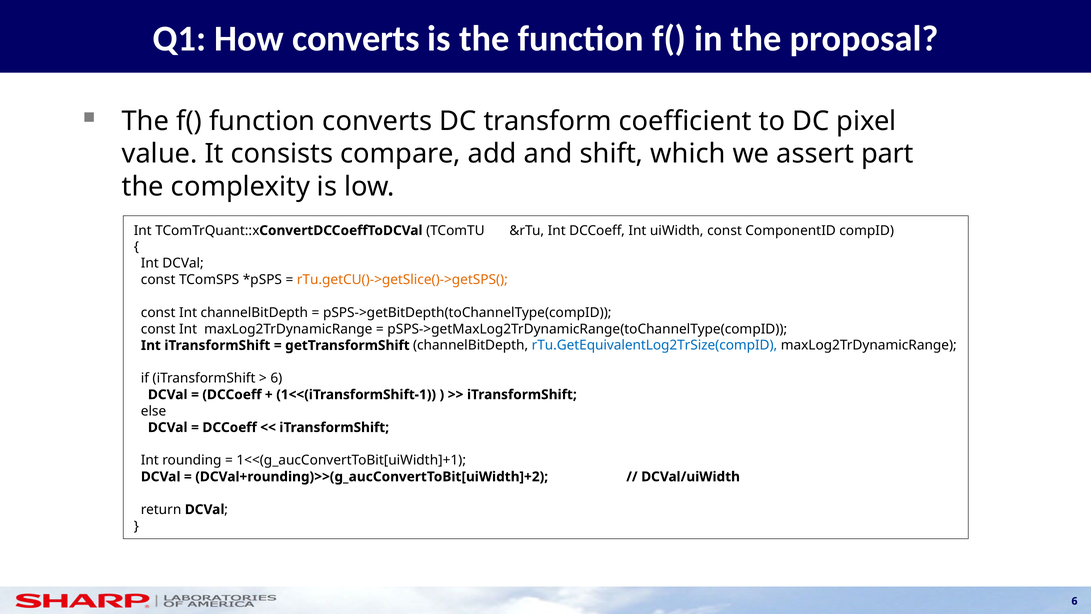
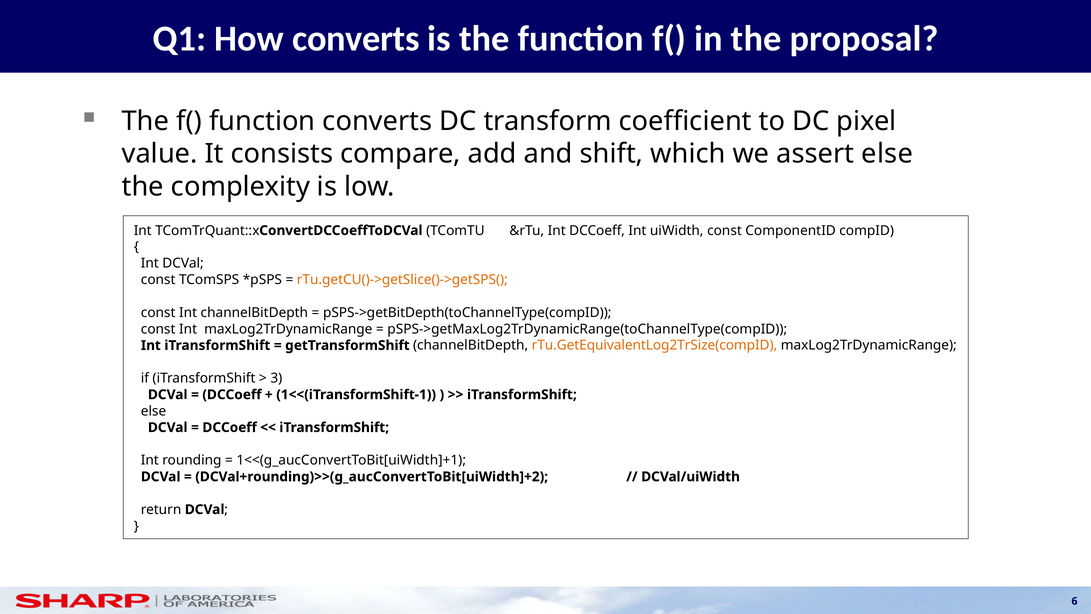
assert part: part -> else
rTu.GetEquivalentLog2TrSize(compID colour: blue -> orange
6 at (276, 378): 6 -> 3
